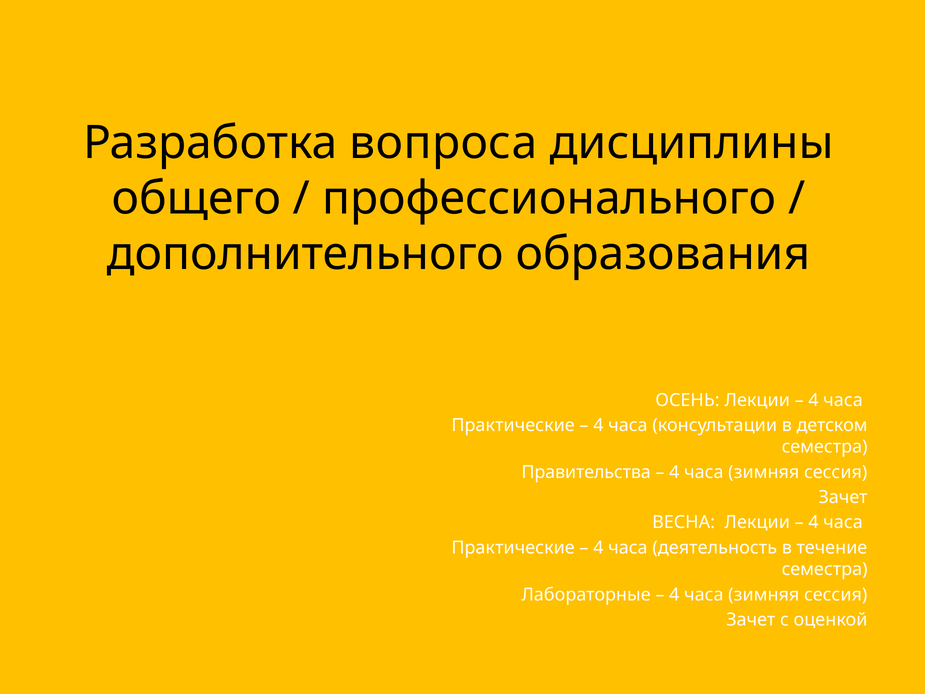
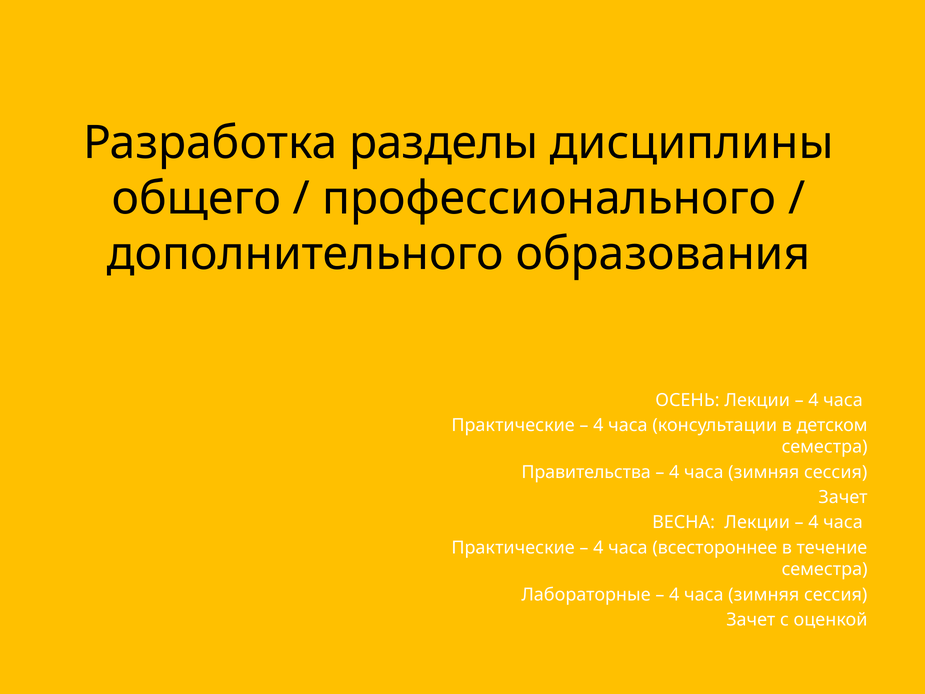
вопроса: вопроса -> разделы
деятельность: деятельность -> всестороннее
